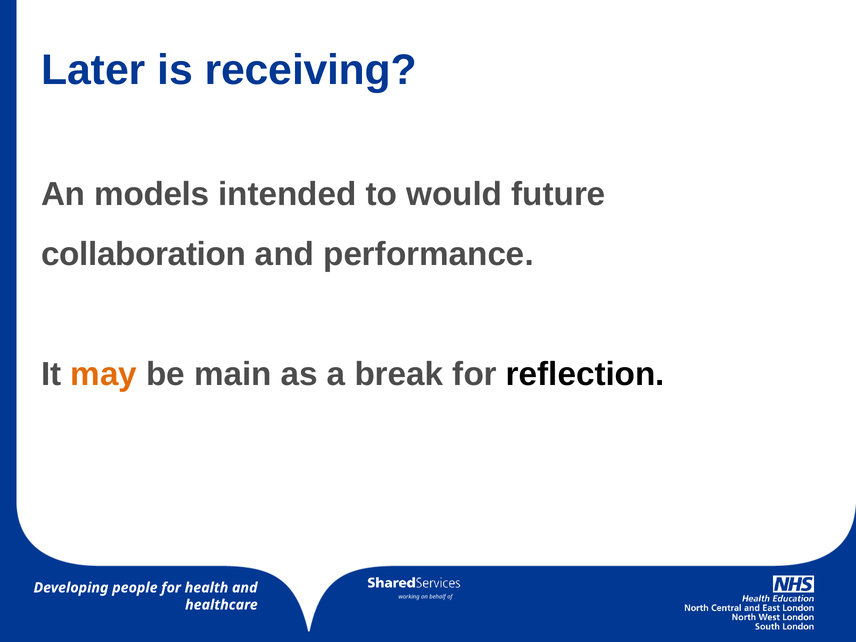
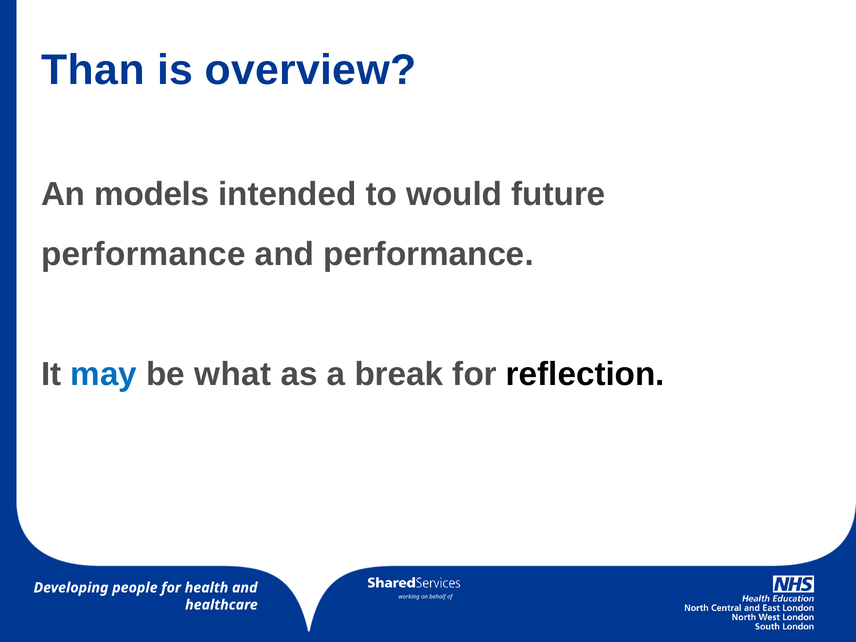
Later: Later -> Than
receiving: receiving -> overview
collaboration at (144, 254): collaboration -> performance
may colour: orange -> blue
main: main -> what
